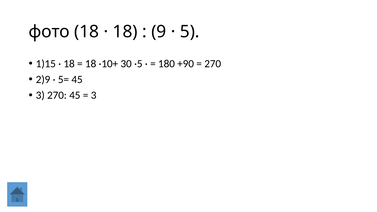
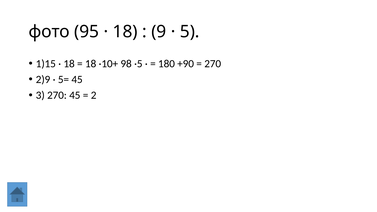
фото 18: 18 -> 95
30: 30 -> 98
3 at (94, 95): 3 -> 2
